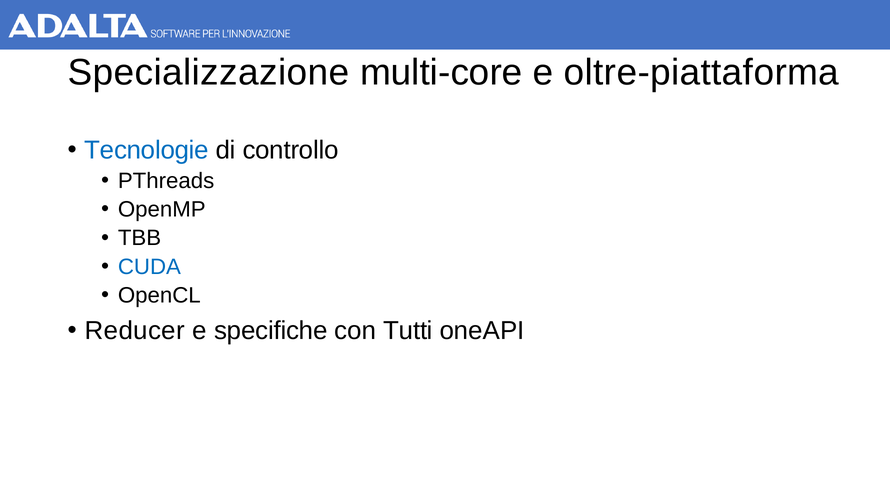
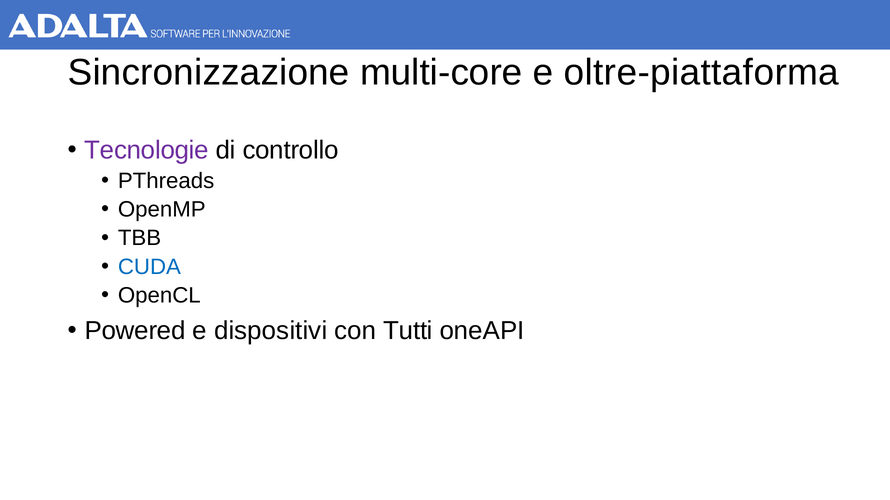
Specializzazione: Specializzazione -> Sincronizzazione
Tecnologie colour: blue -> purple
Reducer: Reducer -> Powered
specifiche: specifiche -> dispositivi
